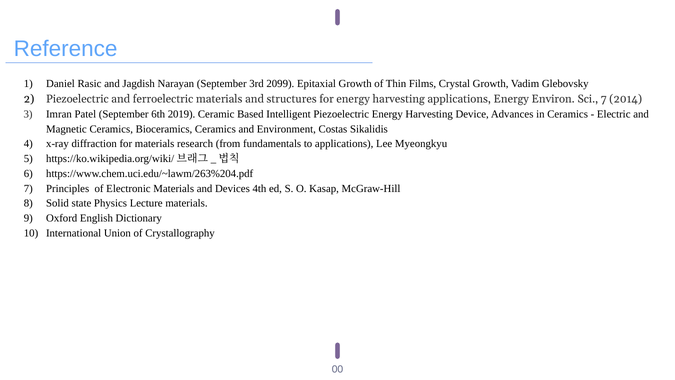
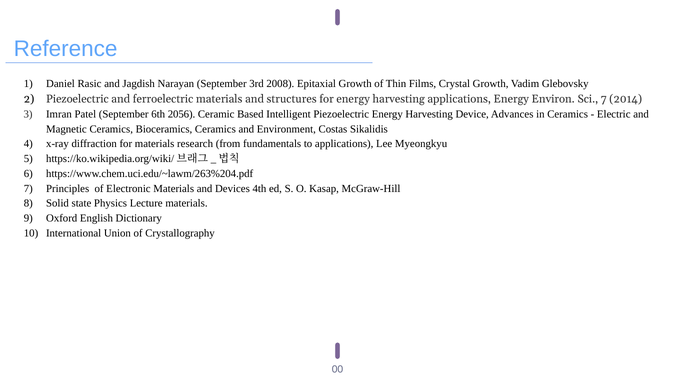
2099: 2099 -> 2008
2019: 2019 -> 2056
